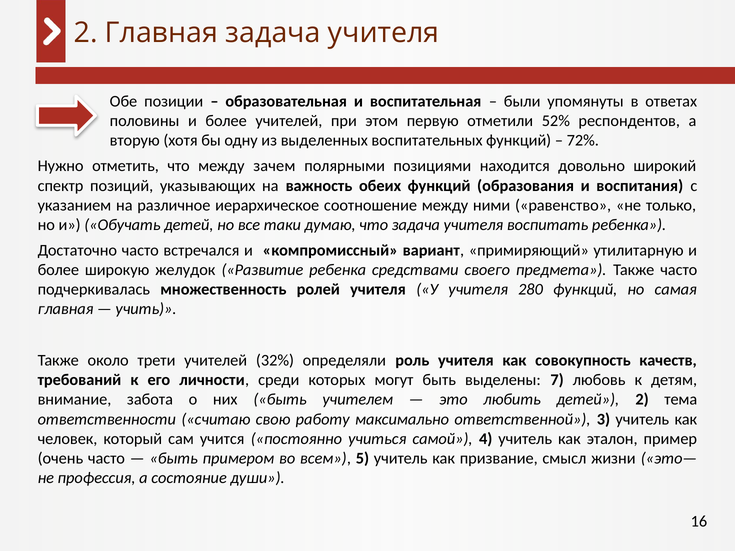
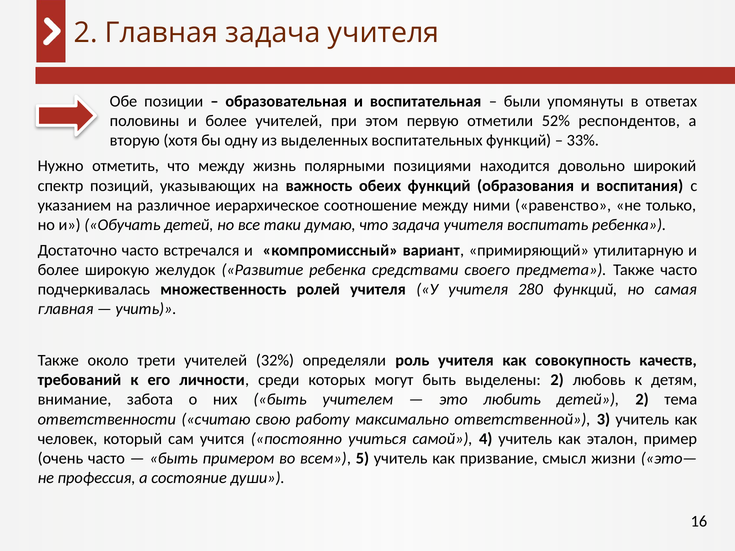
72%: 72% -> 33%
зачем: зачем -> жизнь
выделены 7: 7 -> 2
